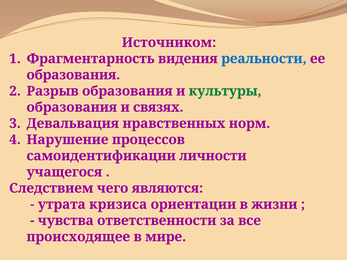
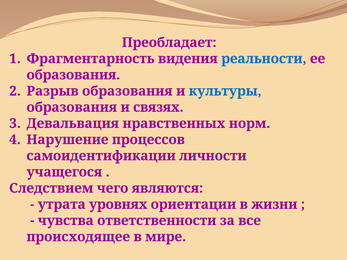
Источником: Источником -> Преобладает
культуры colour: green -> blue
кризиса: кризиса -> уровнях
